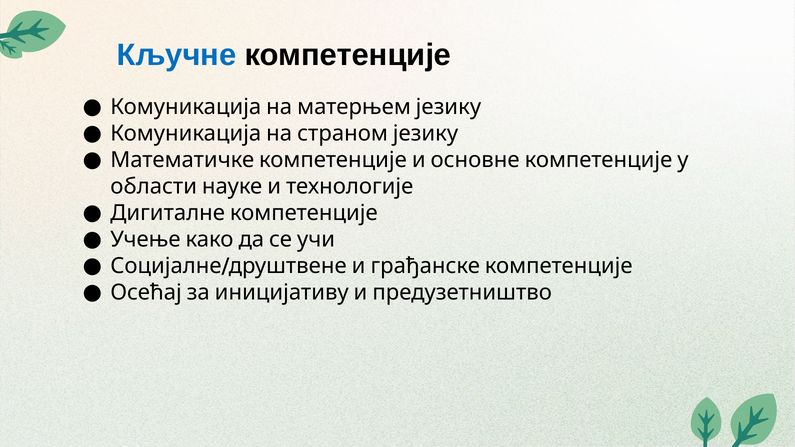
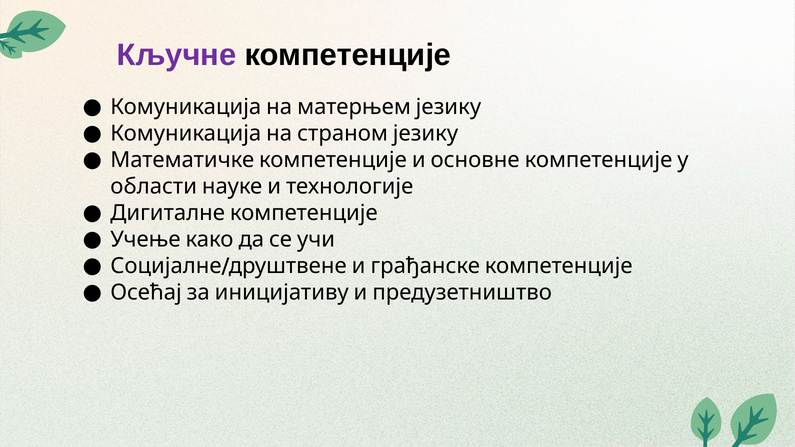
Кључне colour: blue -> purple
